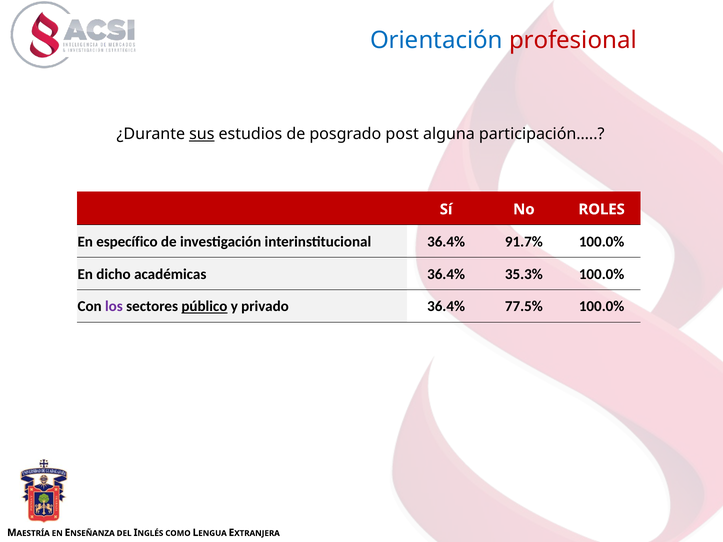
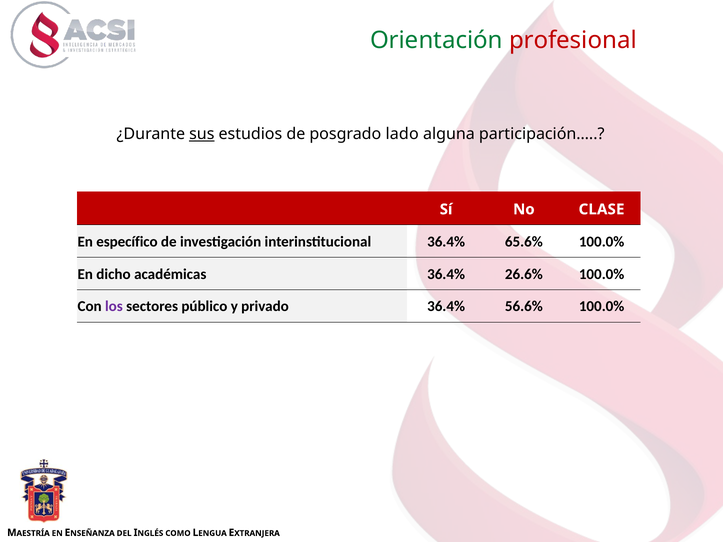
Orientación colour: blue -> green
post: post -> lado
ROLES: ROLES -> CLASE
91.7%: 91.7% -> 65.6%
35.3%: 35.3% -> 26.6%
público underline: present -> none
77.5%: 77.5% -> 56.6%
